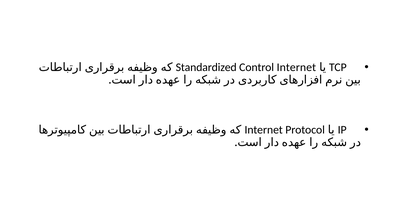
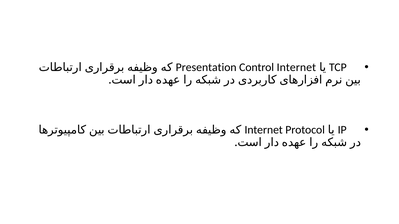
Standardized: Standardized -> Presentation
